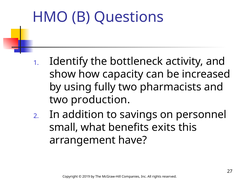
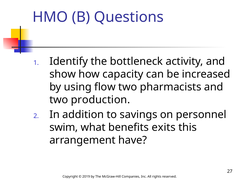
fully: fully -> flow
small: small -> swim
